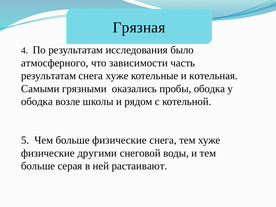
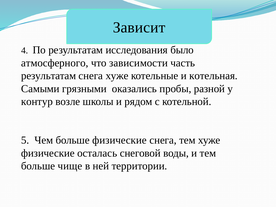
Грязная: Грязная -> Зависит
пробы ободка: ободка -> разной
ободка at (37, 102): ободка -> контур
другими: другими -> осталась
серая: серая -> чище
растаивают: растаивают -> территории
